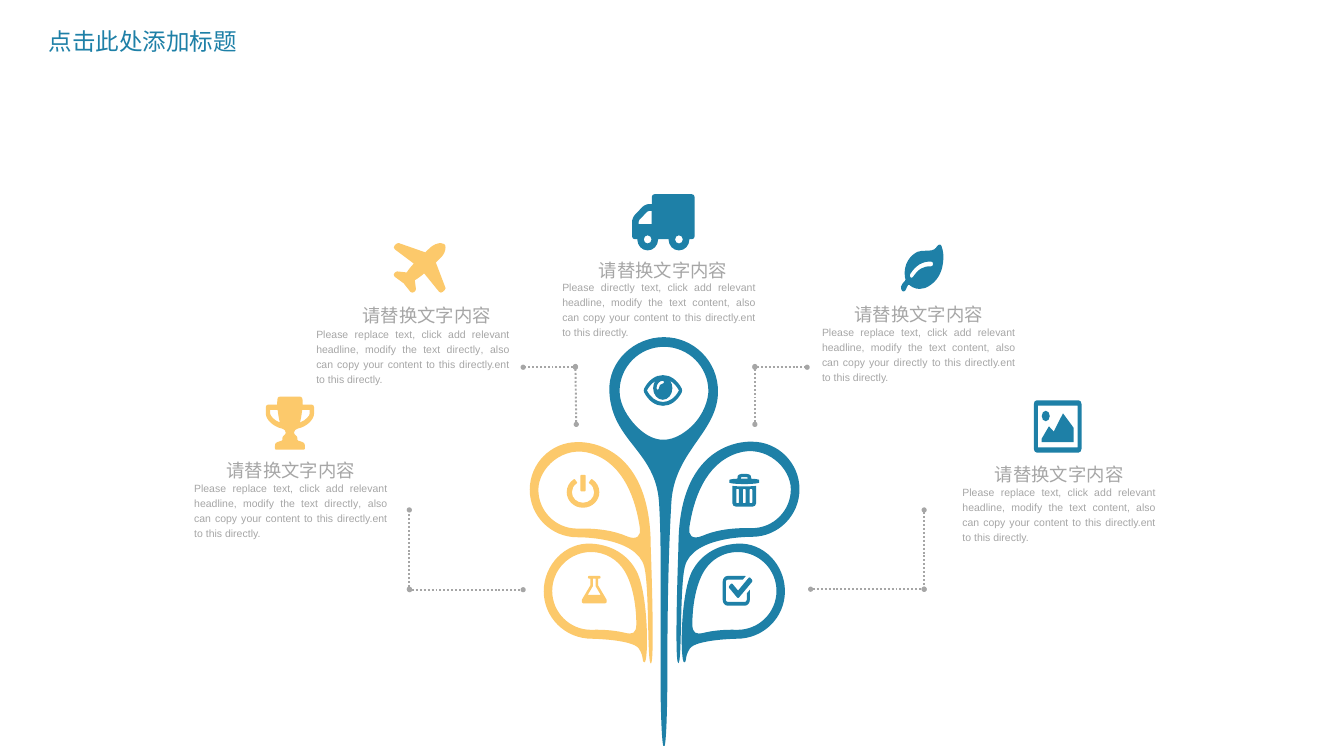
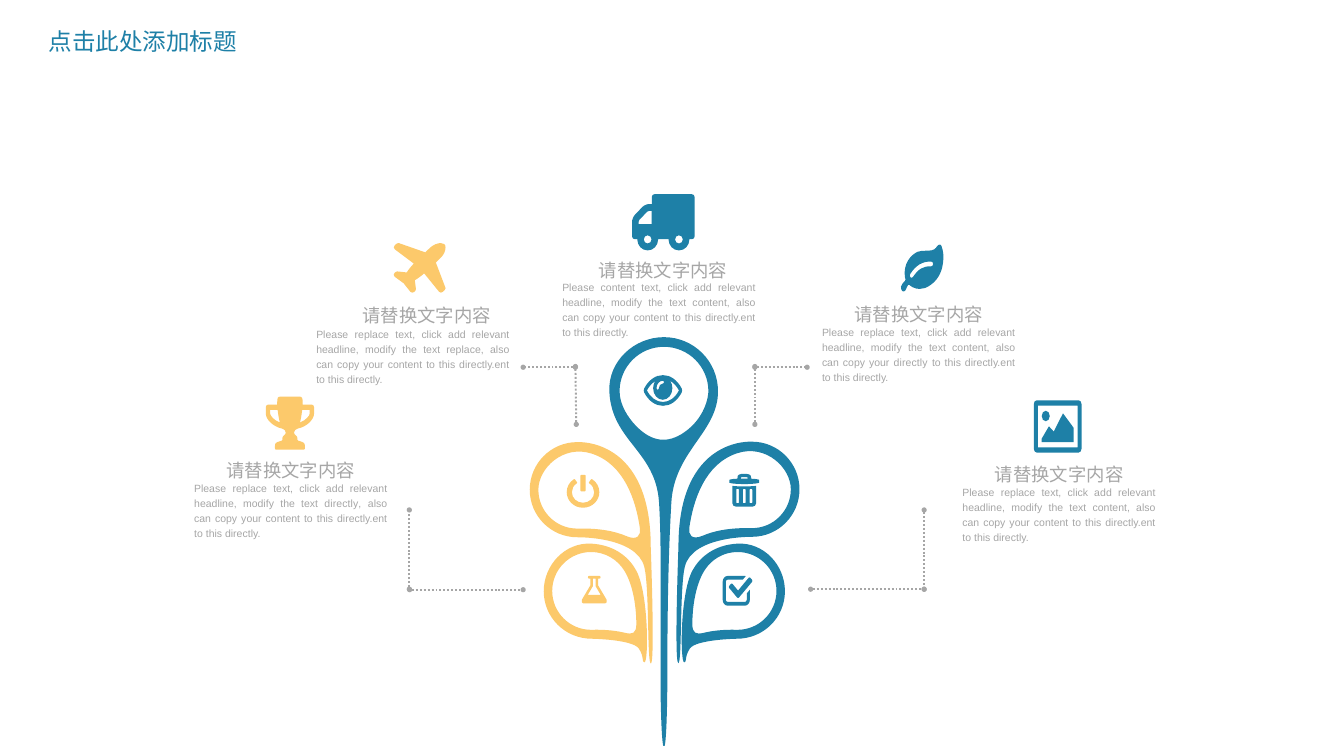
Please directly: directly -> content
directly at (465, 350): directly -> replace
